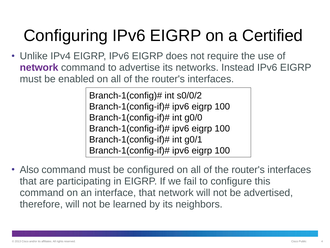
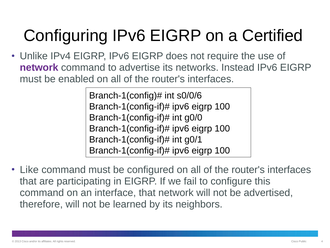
s0/0/2: s0/0/2 -> s0/0/6
Also: Also -> Like
